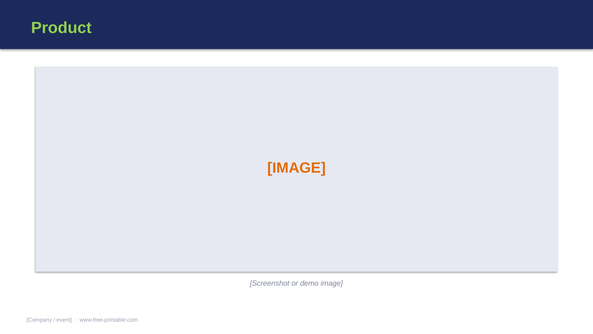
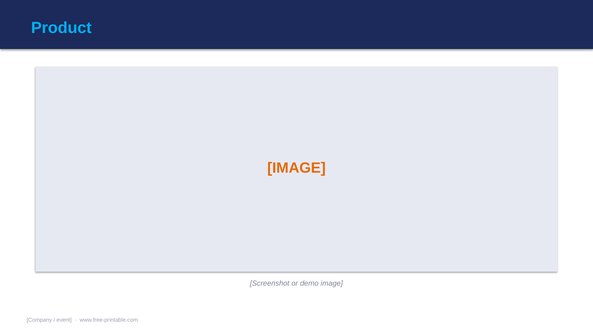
Product colour: light green -> light blue
